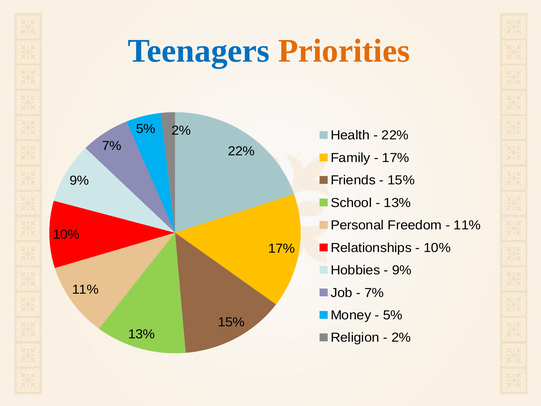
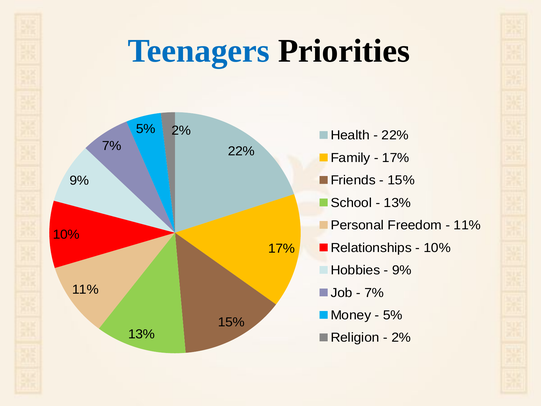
Priorities colour: orange -> black
